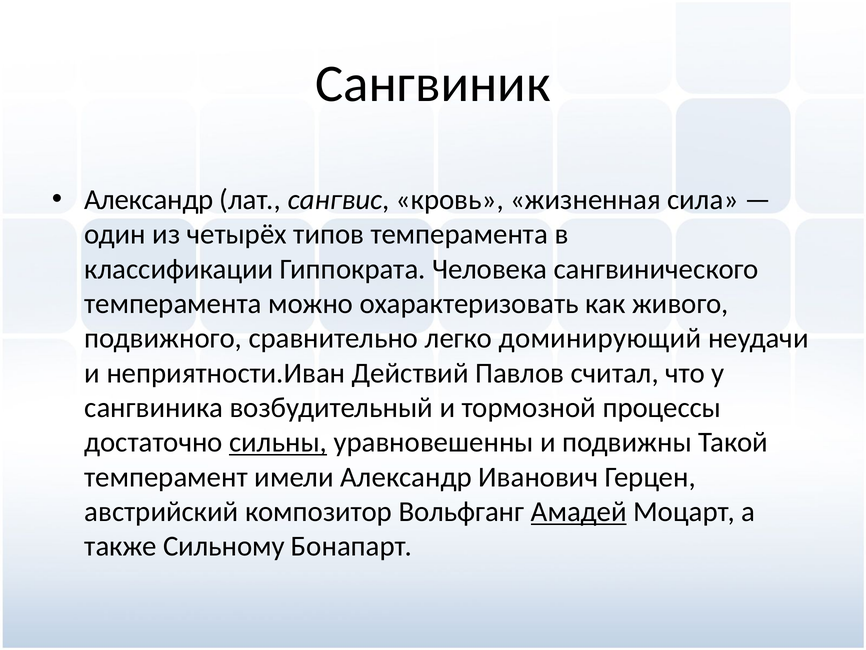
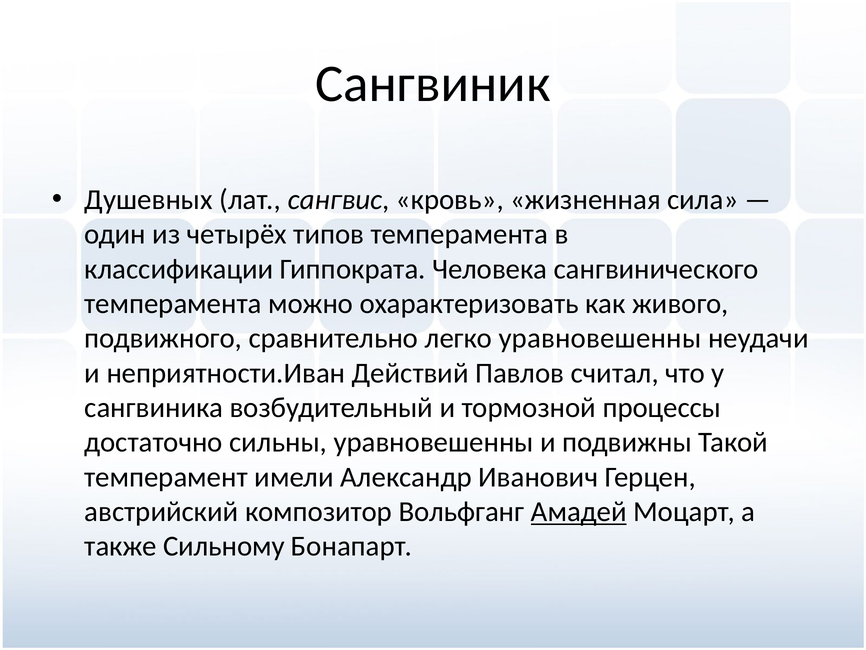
Александр at (149, 200): Александр -> Душевных
легко доминирующий: доминирующий -> уравновешенны
сильны underline: present -> none
